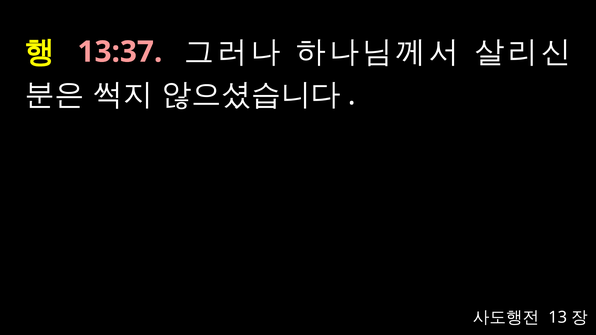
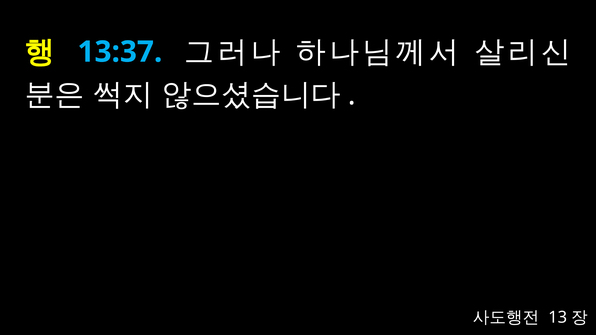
13:37 colour: pink -> light blue
